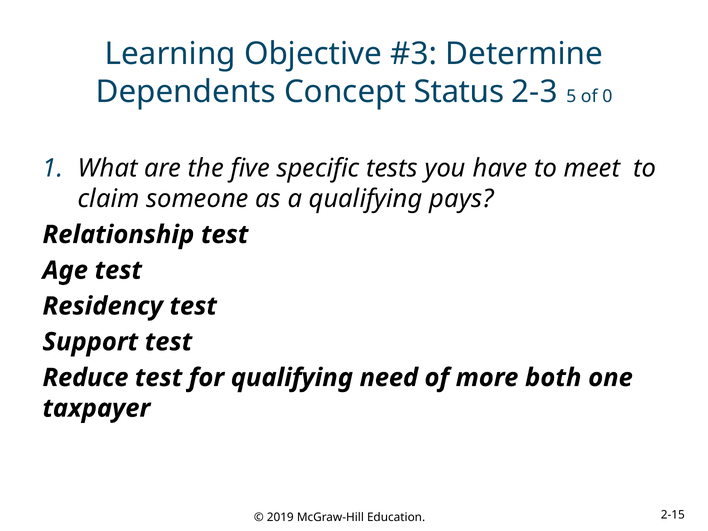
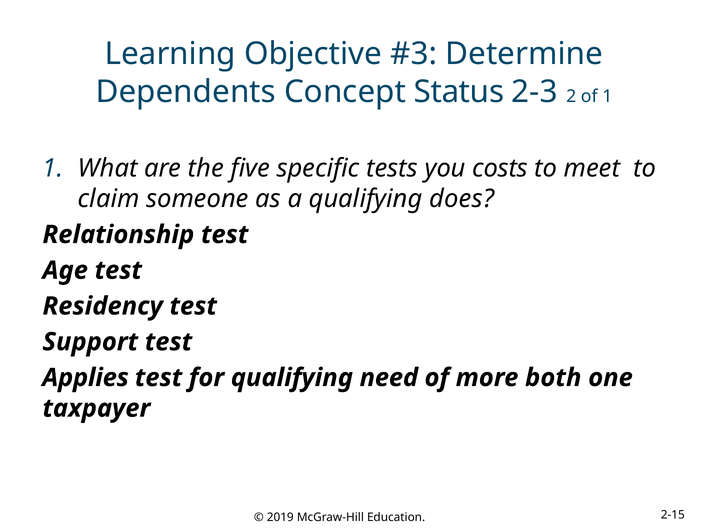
5: 5 -> 2
of 0: 0 -> 1
have: have -> costs
pays: pays -> does
Reduce: Reduce -> Applies
